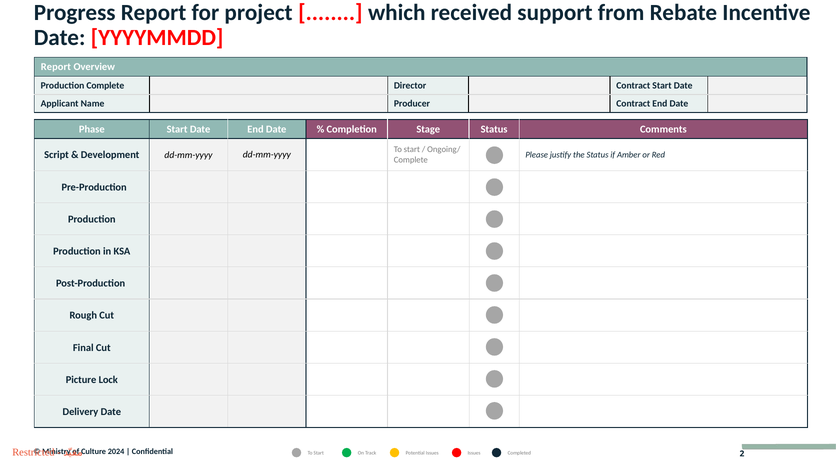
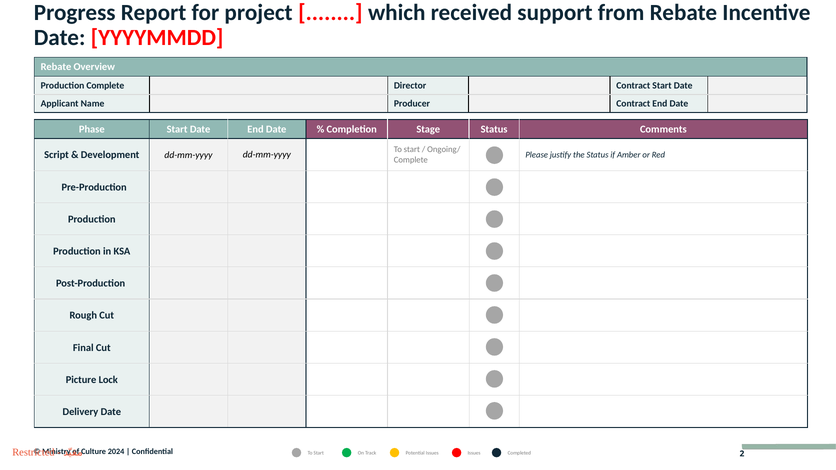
Report at (56, 67): Report -> Rebate
